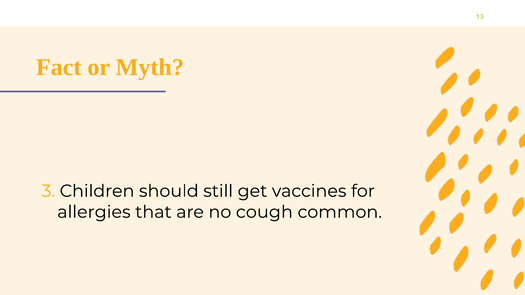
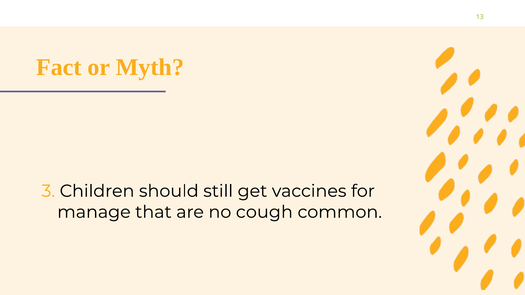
allergies: allergies -> manage
